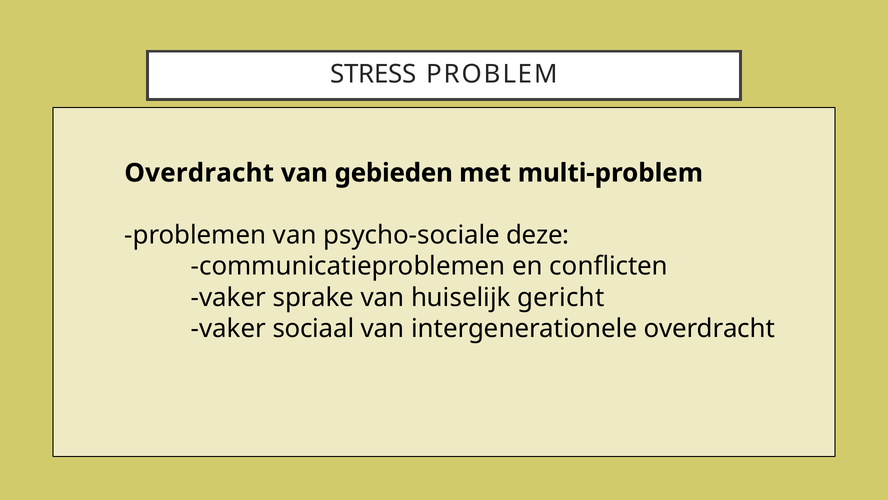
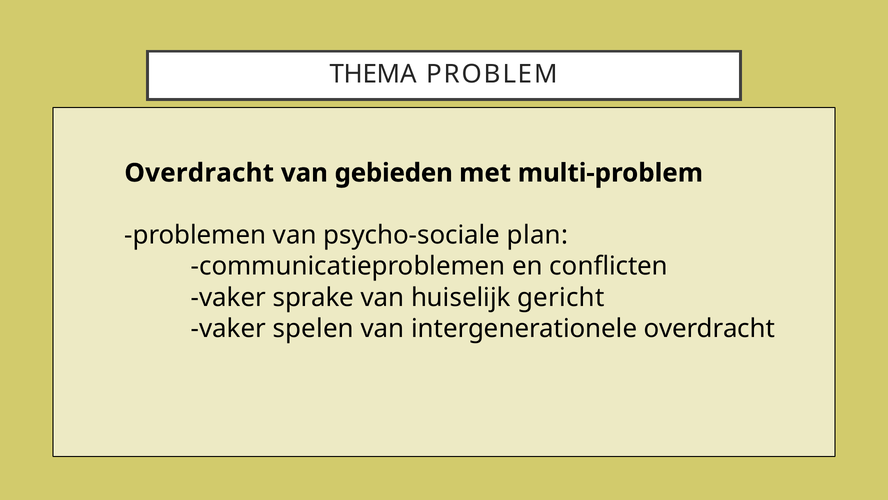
STRESS: STRESS -> THEMA
deze: deze -> plan
sociaal: sociaal -> spelen
